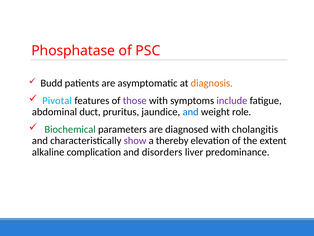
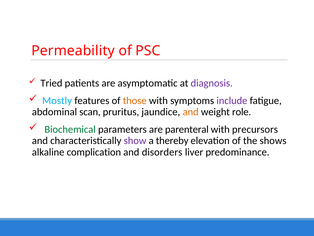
Phosphatase: Phosphatase -> Permeability
Budd: Budd -> Tried
diagnosis colour: orange -> purple
Pivotal: Pivotal -> Mostly
those colour: purple -> orange
duct: duct -> scan
and at (191, 112) colour: blue -> orange
diagnosed: diagnosed -> parenteral
cholangitis: cholangitis -> precursors
extent: extent -> shows
